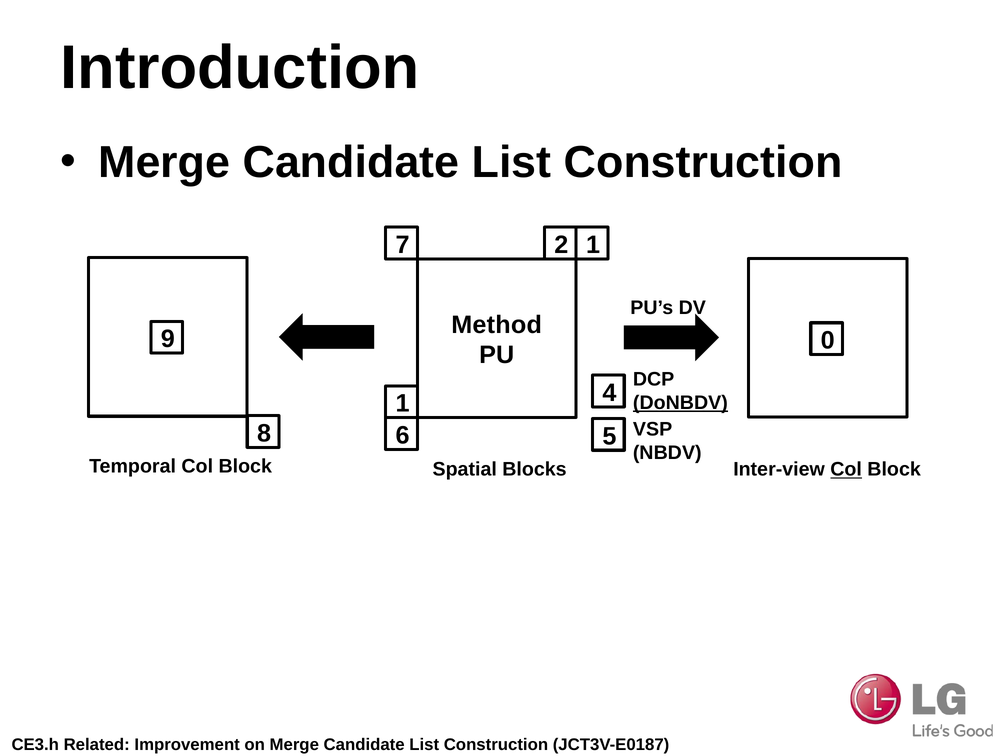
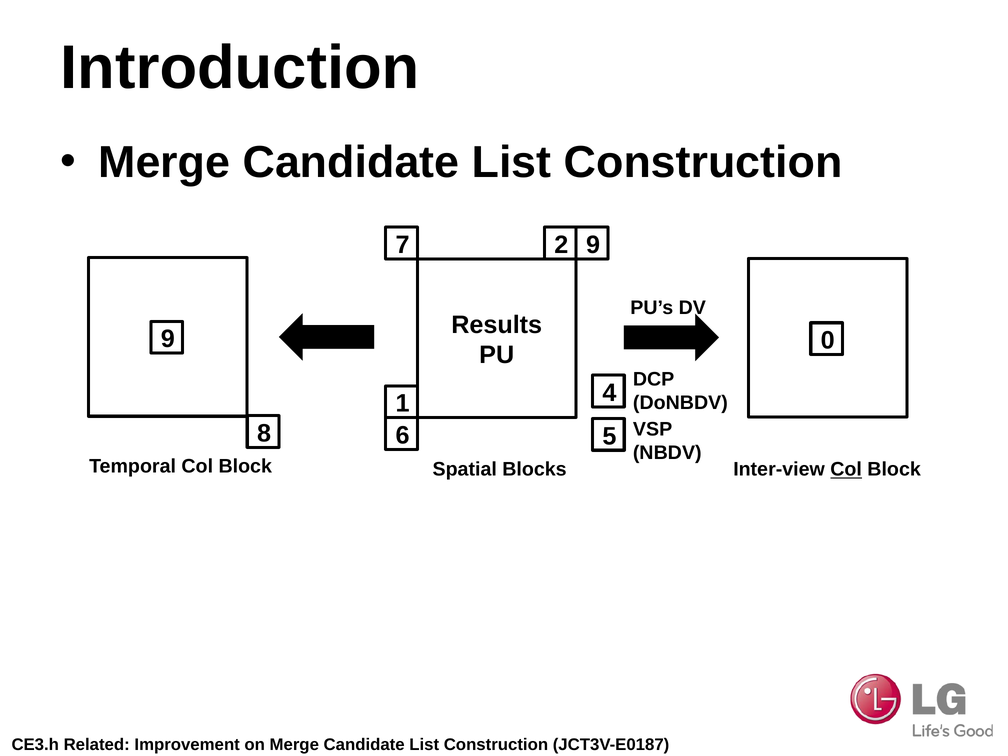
2 1: 1 -> 9
Method: Method -> Results
DoNBDV underline: present -> none
